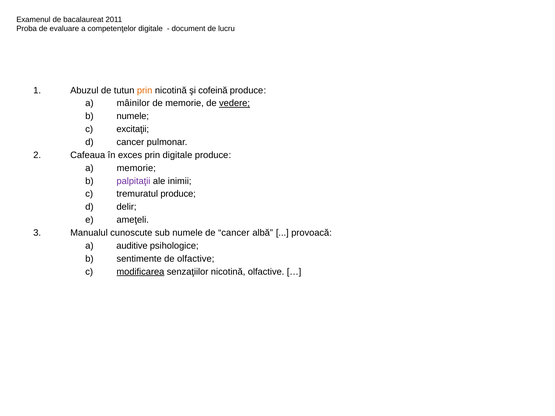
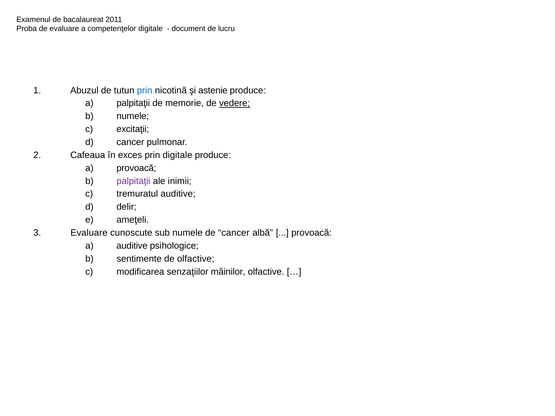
prin at (145, 90) colour: orange -> blue
cofeină: cofeină -> astenie
a mâinilor: mâinilor -> palpitaţii
a memorie: memorie -> provoacă
tremuratul produce: produce -> auditive
Manualul at (89, 233): Manualul -> Evaluare
modificarea underline: present -> none
senzaţiilor nicotină: nicotină -> mâinilor
